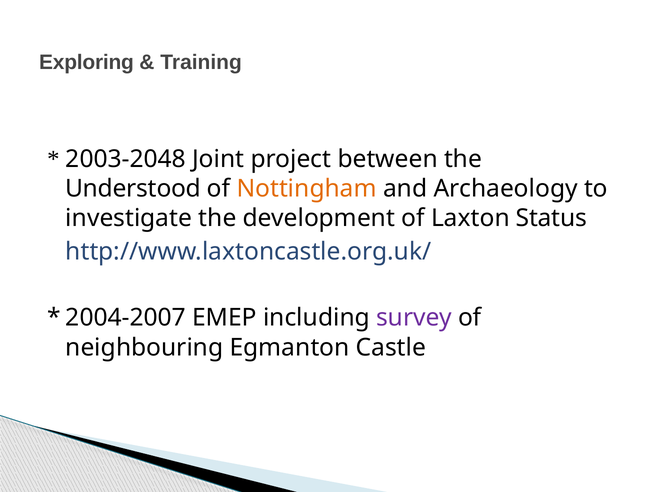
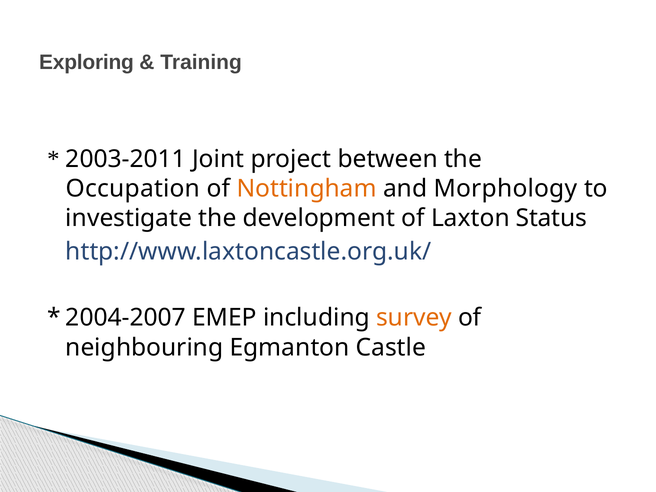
2003-2048: 2003-2048 -> 2003-2011
Understood: Understood -> Occupation
Archaeology: Archaeology -> Morphology
survey colour: purple -> orange
